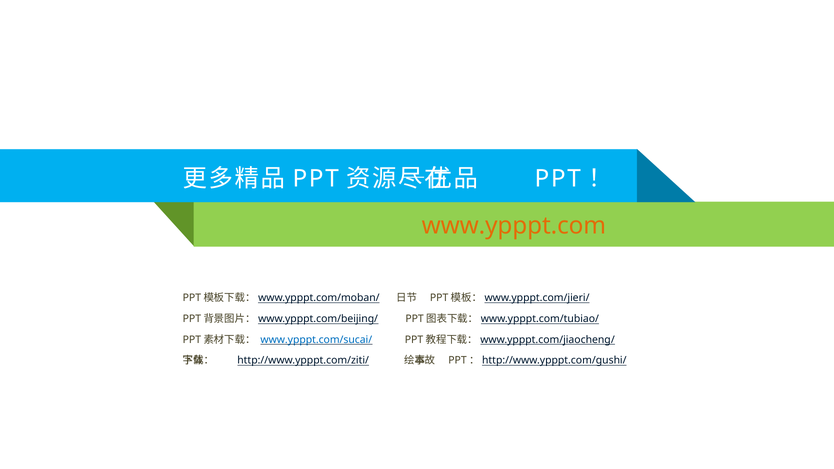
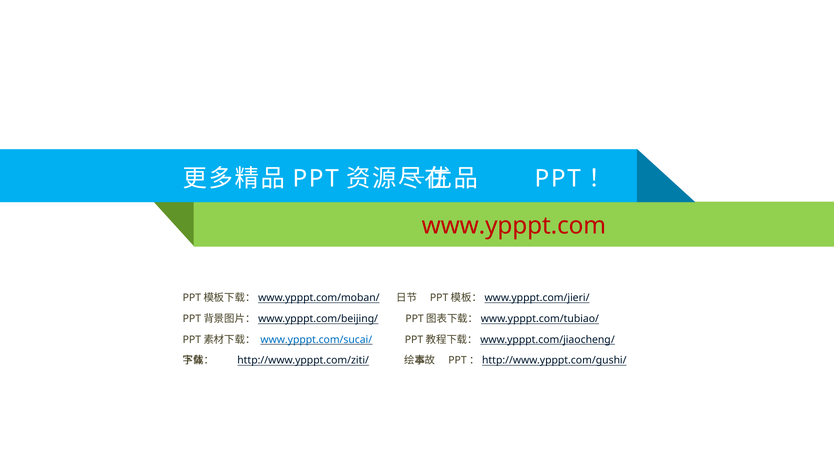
www.ypppt.com colour: orange -> red
